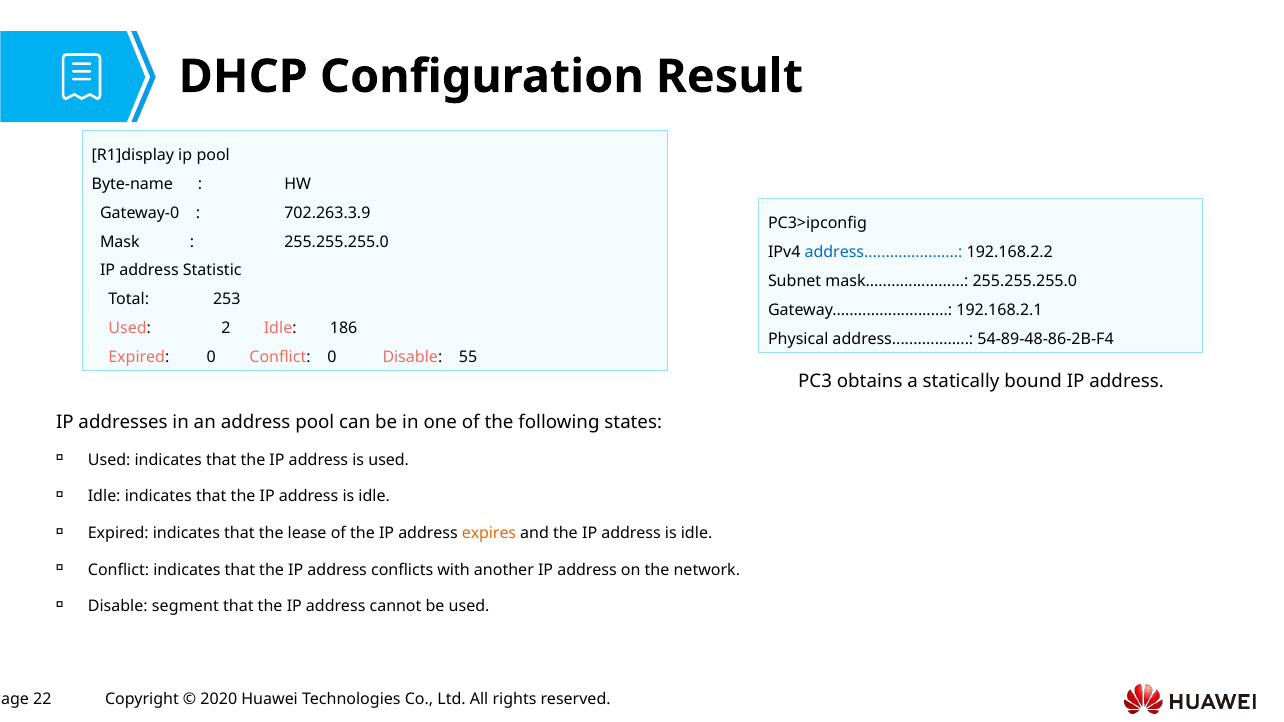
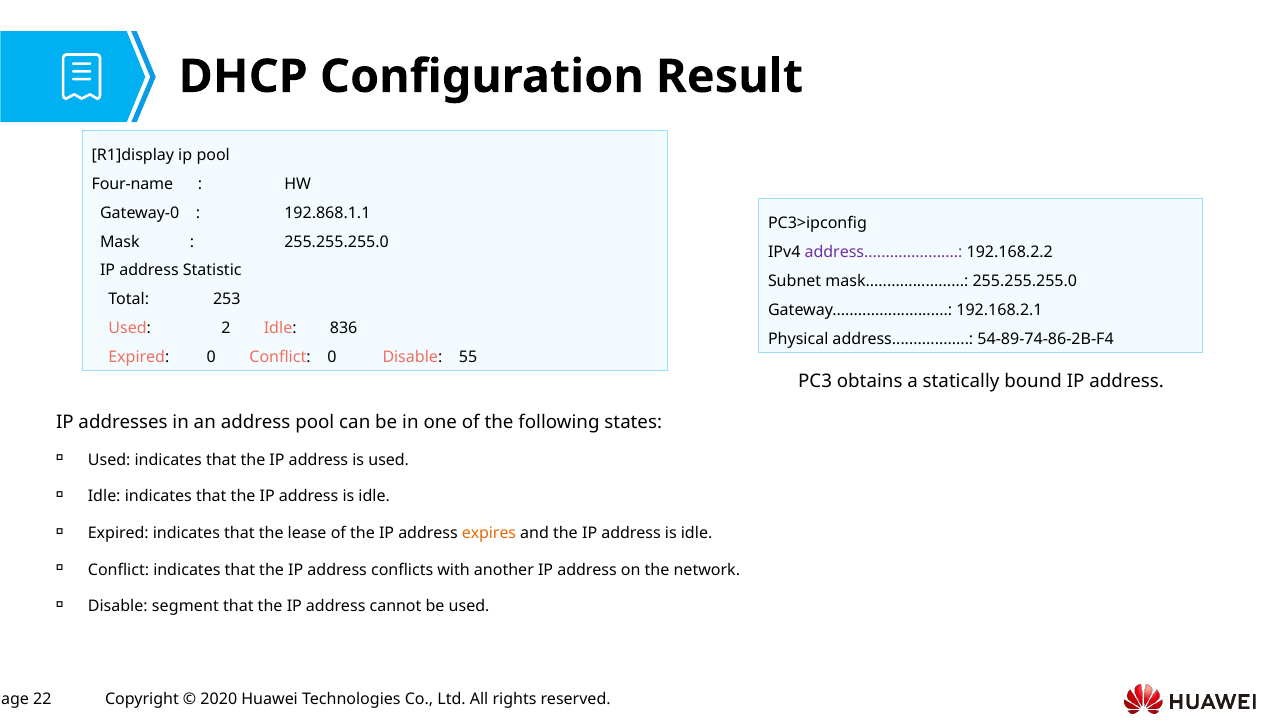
Byte-name: Byte-name -> Four-name
702.263.3.9: 702.263.3.9 -> 192.868.1.1
address at (884, 252) colour: blue -> purple
186: 186 -> 836
54-89-48-86-2B-F4: 54-89-48-86-2B-F4 -> 54-89-74-86-2B-F4
